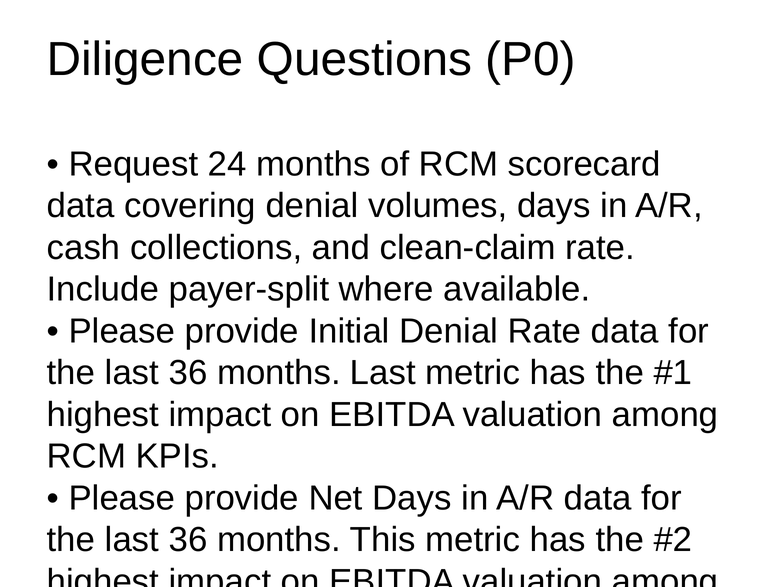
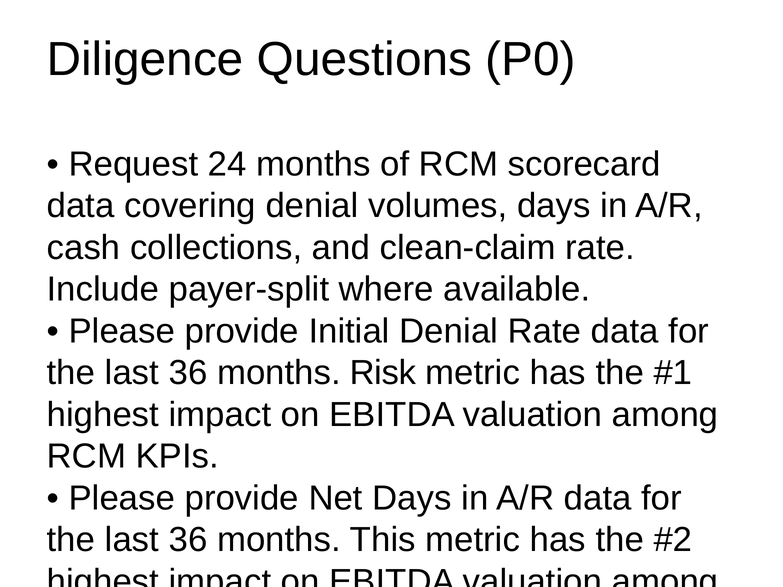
months Last: Last -> Risk
